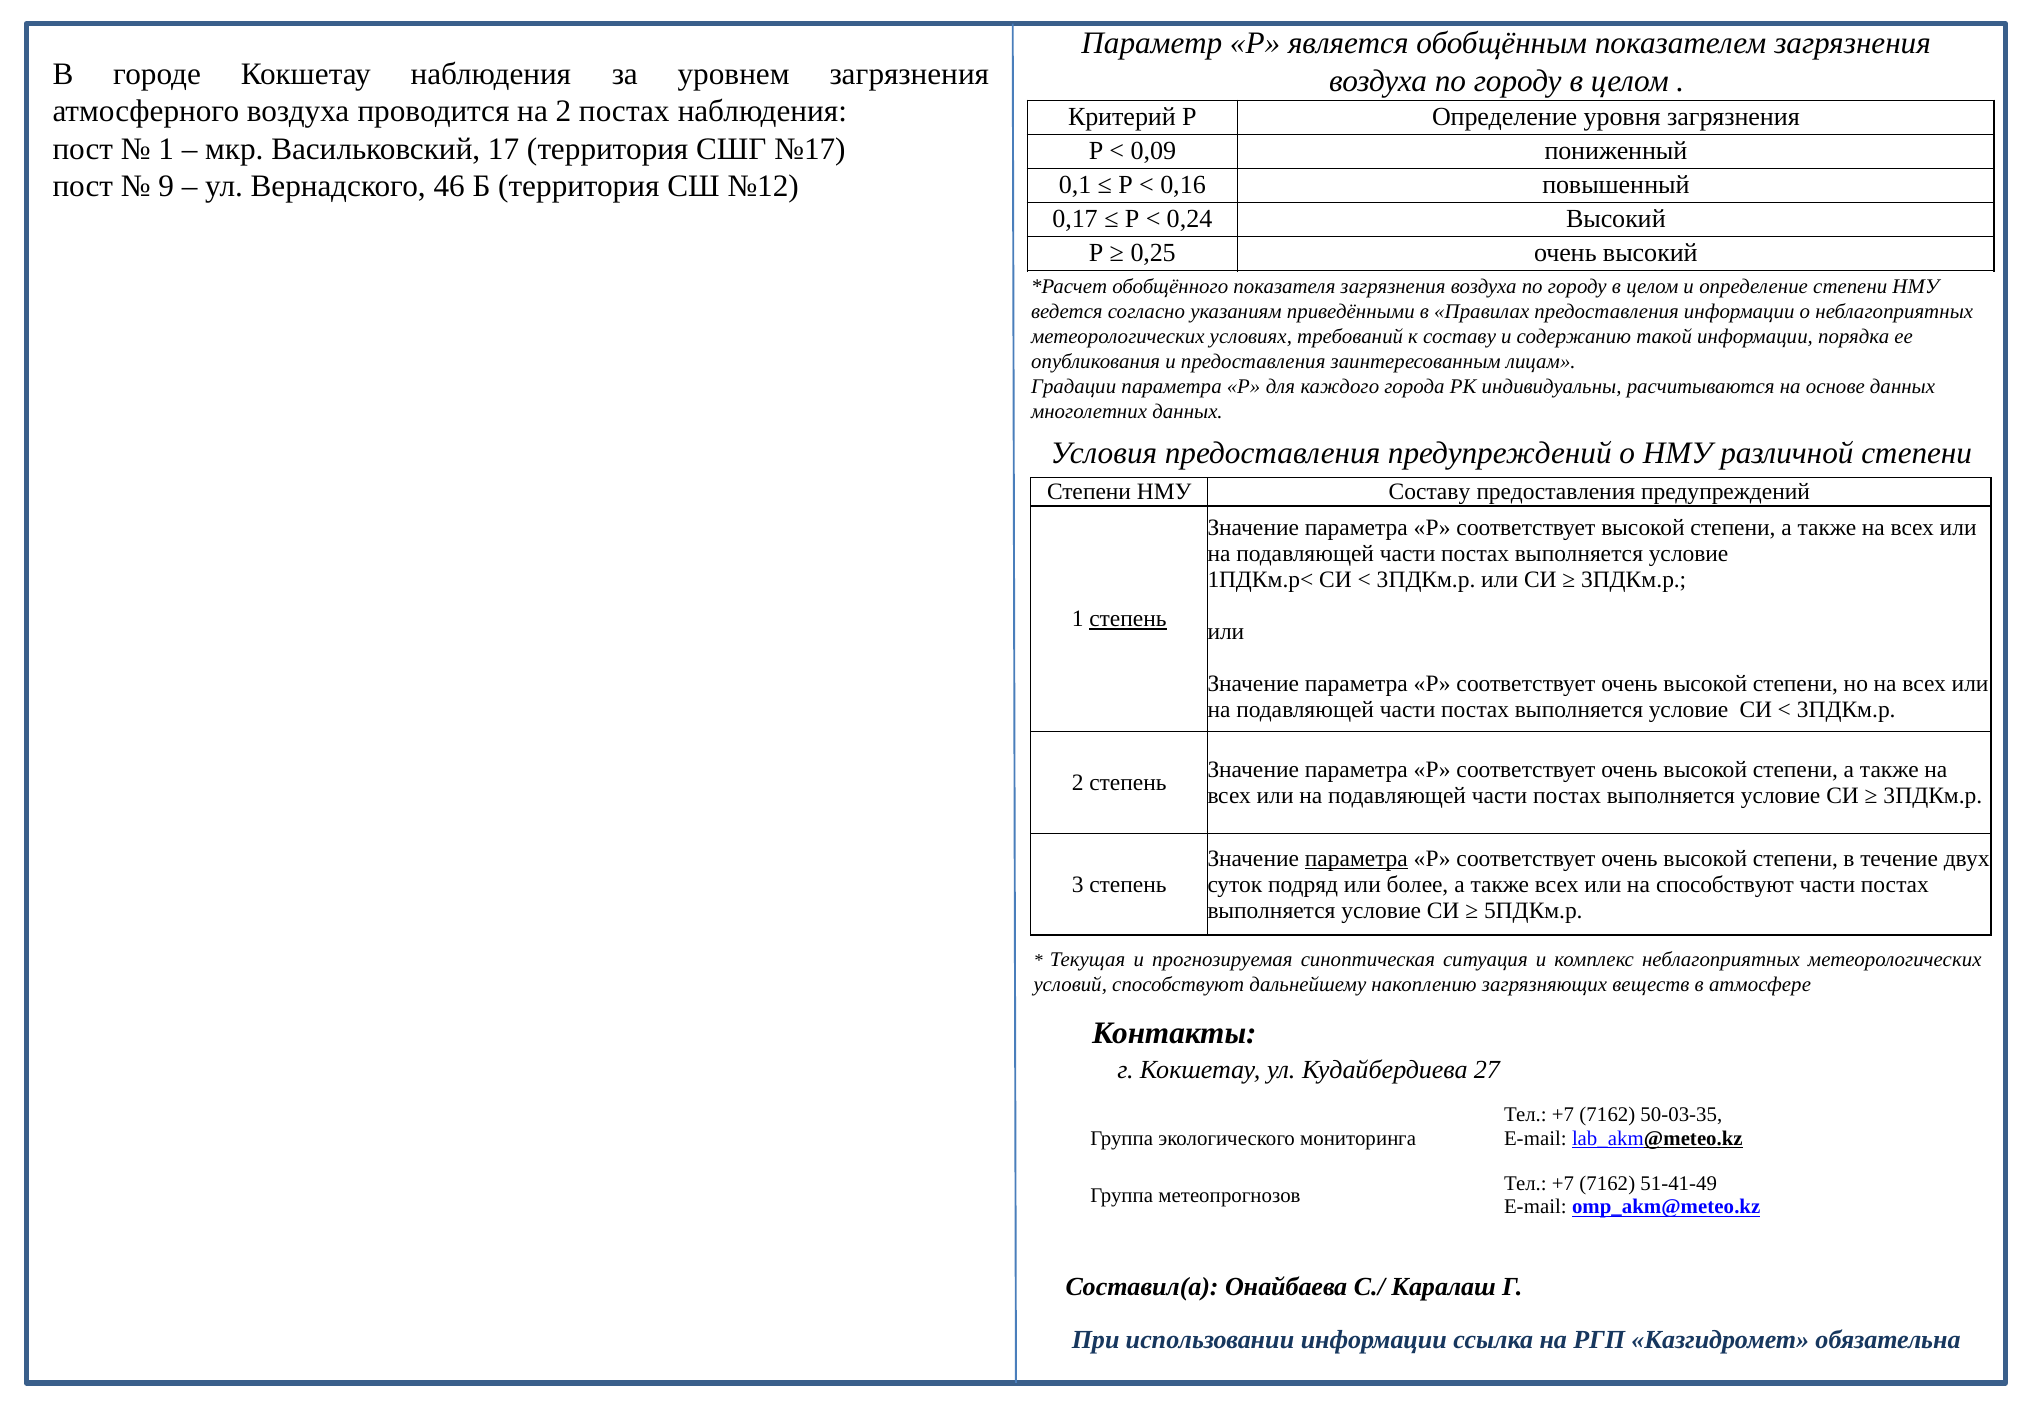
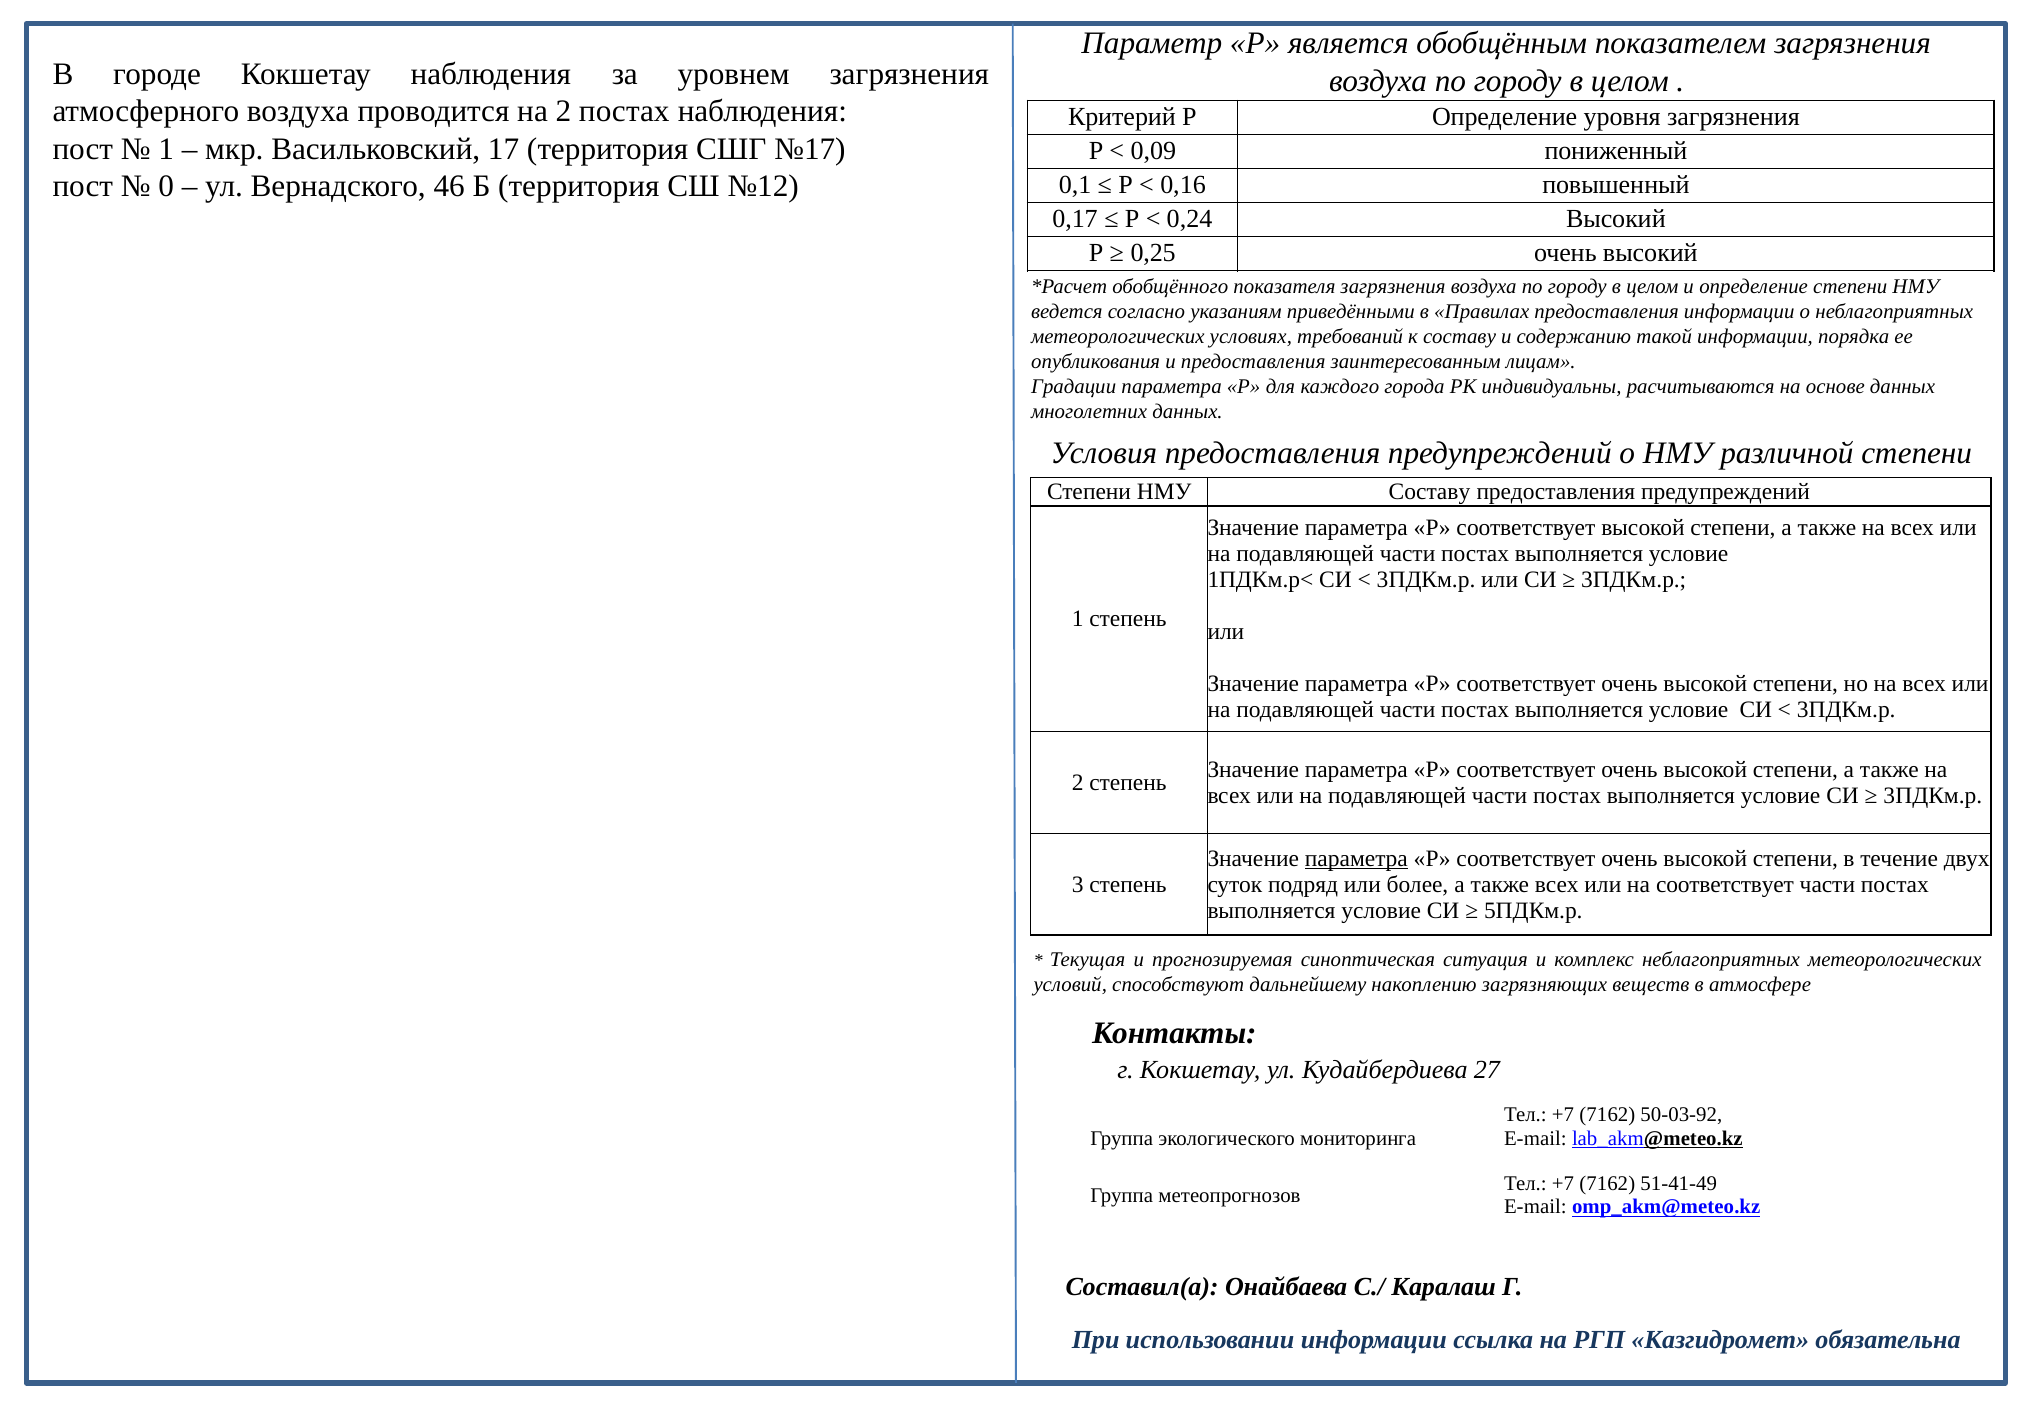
9: 9 -> 0
степень at (1128, 619) underline: present -> none
на способствуют: способствуют -> соответствует
50-03-35: 50-03-35 -> 50-03-92
